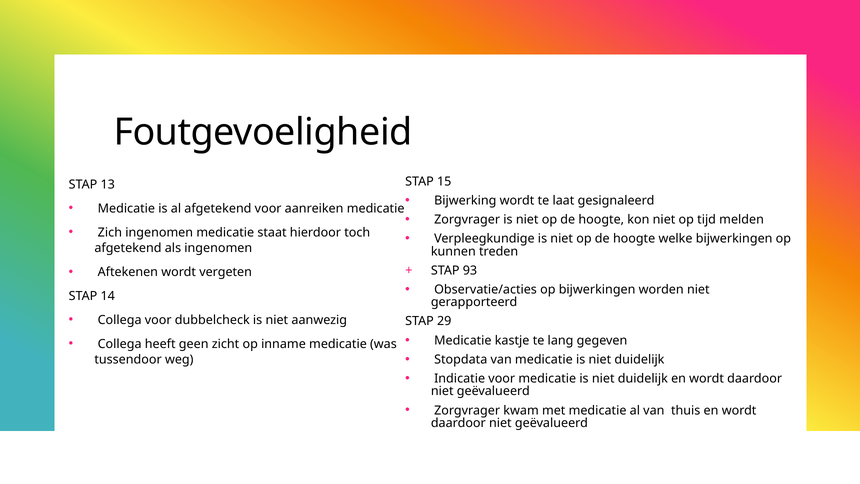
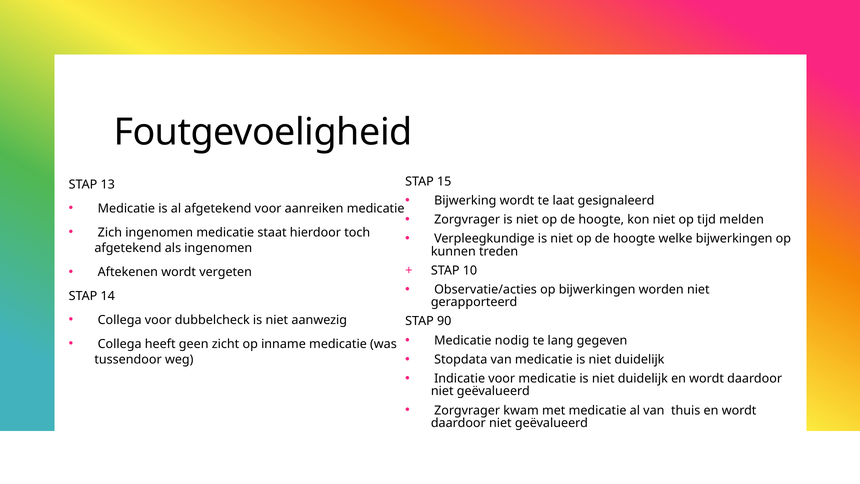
93: 93 -> 10
29: 29 -> 90
kastje: kastje -> nodig
